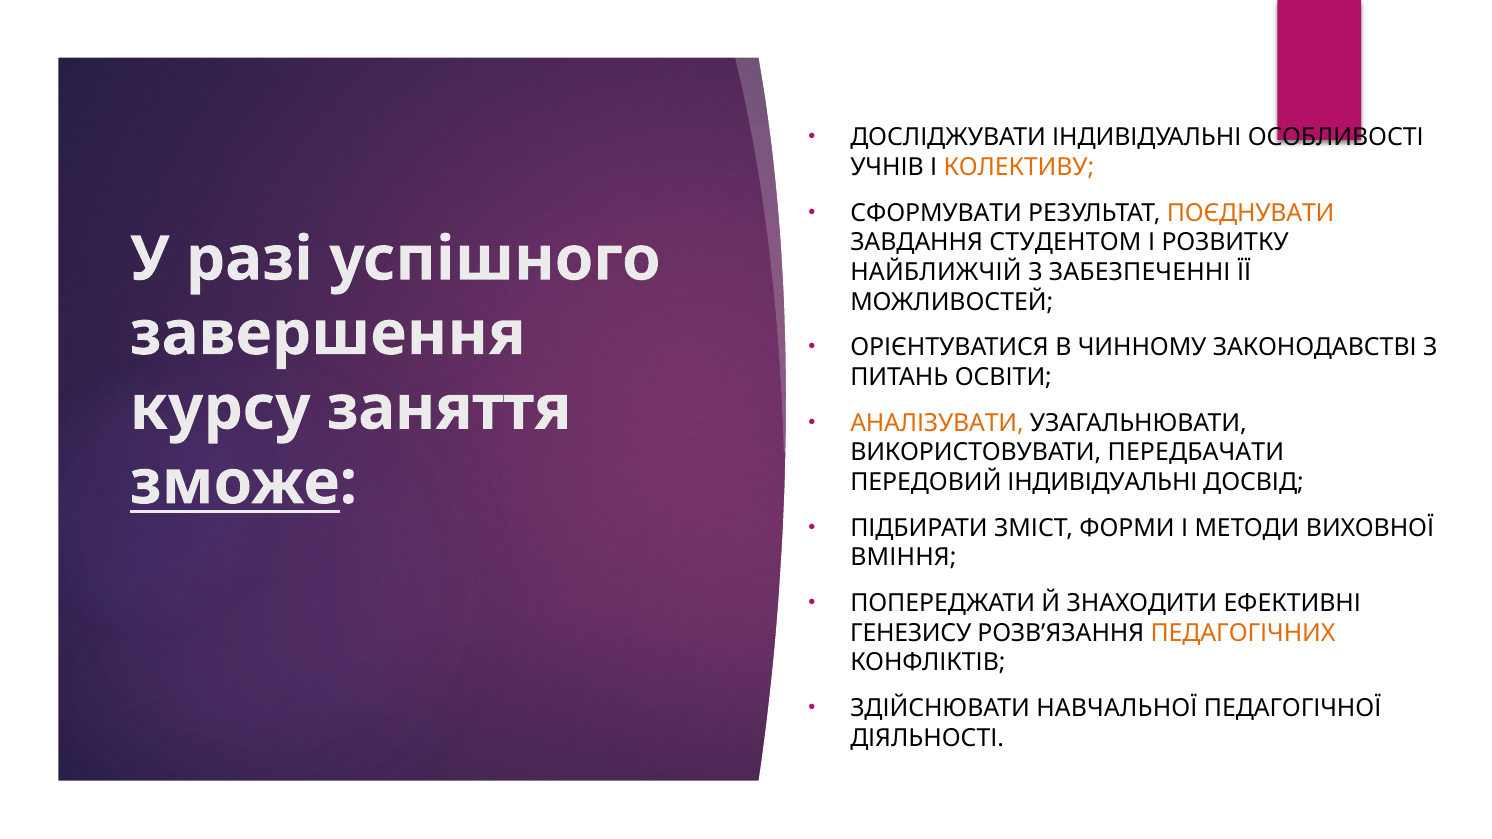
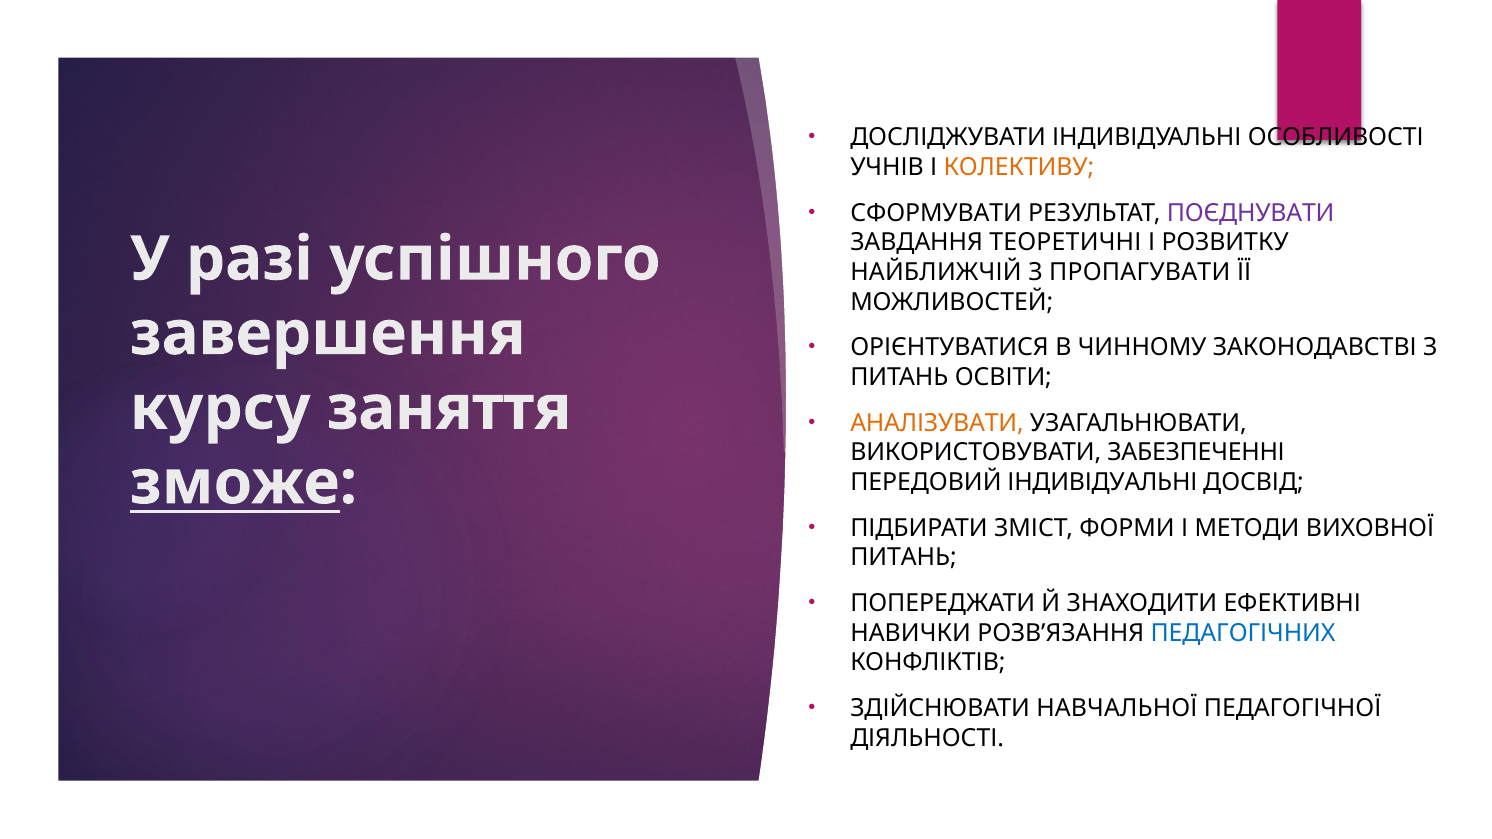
ПОЄДНУВАТИ colour: orange -> purple
СТУДЕНТОМ: СТУДЕНТОМ -> ТЕОРЕТИЧНІ
ЗАБЕЗПЕЧЕННІ: ЗАБЕЗПЕЧЕННІ -> ПРОПАГУВАТИ
ПЕРЕДБАЧАТИ: ПЕРЕДБАЧАТИ -> ЗАБЕЗПЕЧЕННІ
ВМІННЯ at (903, 558): ВМІННЯ -> ПИТАНЬ
ГЕНЕЗИСУ: ГЕНЕЗИСУ -> НАВИЧКИ
ПЕДАГОГІЧНИХ colour: orange -> blue
